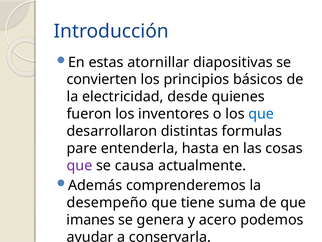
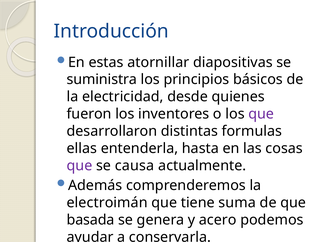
convierten: convierten -> suministra
que at (261, 114) colour: blue -> purple
pare: pare -> ellas
desempeño: desempeño -> electroimán
imanes: imanes -> basada
